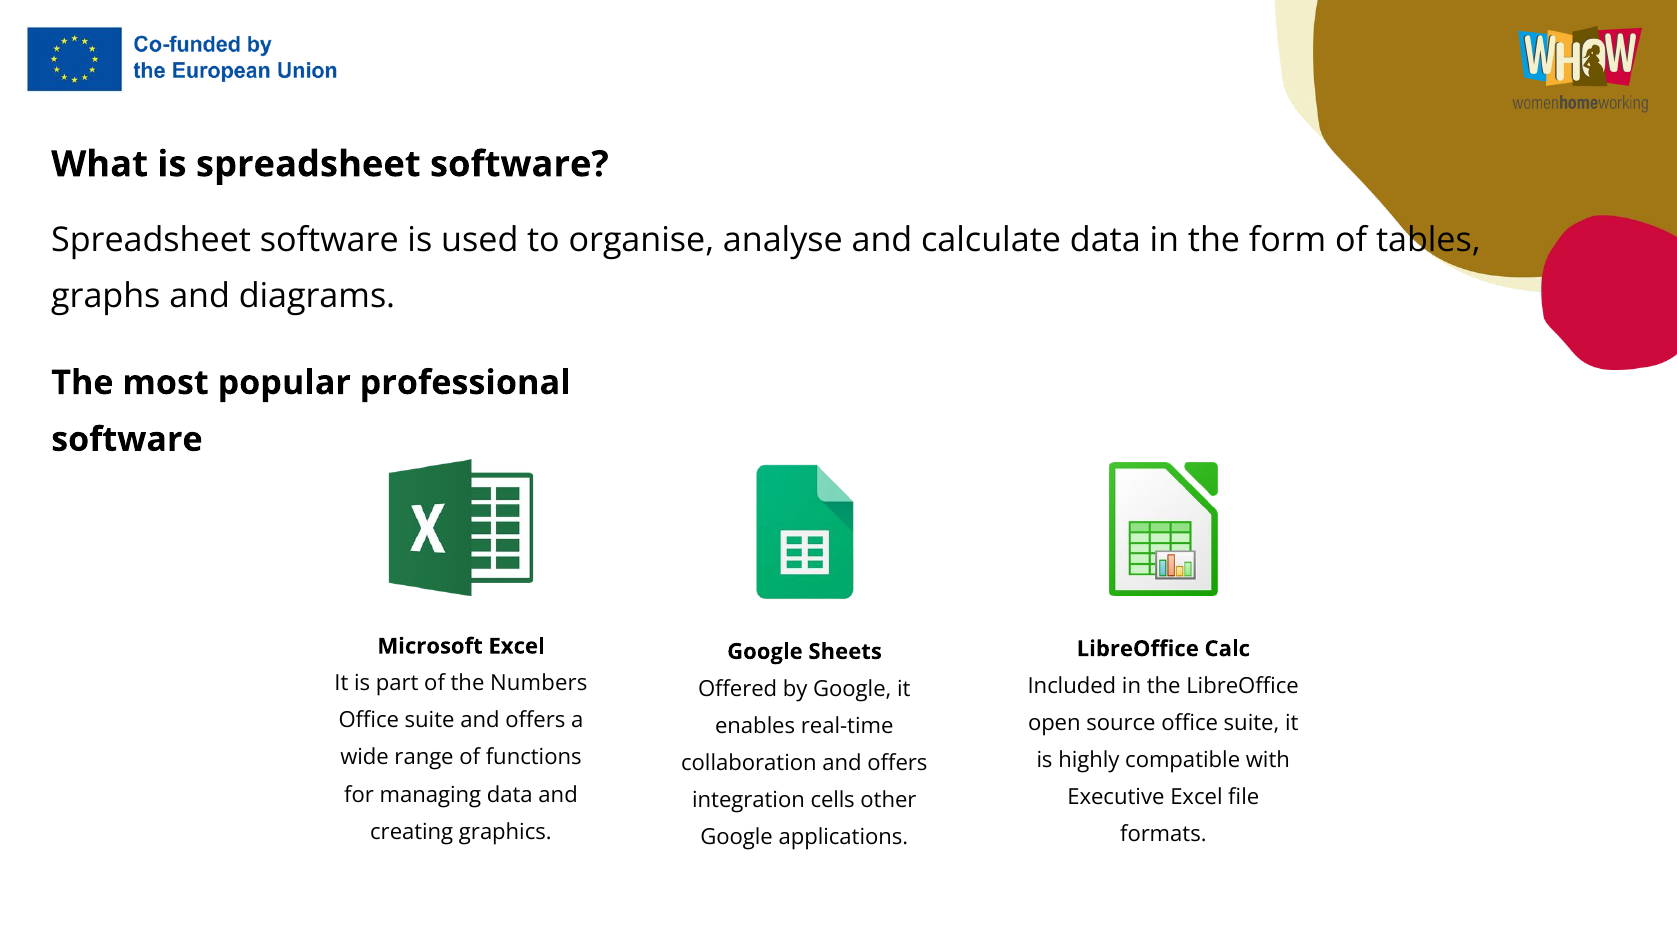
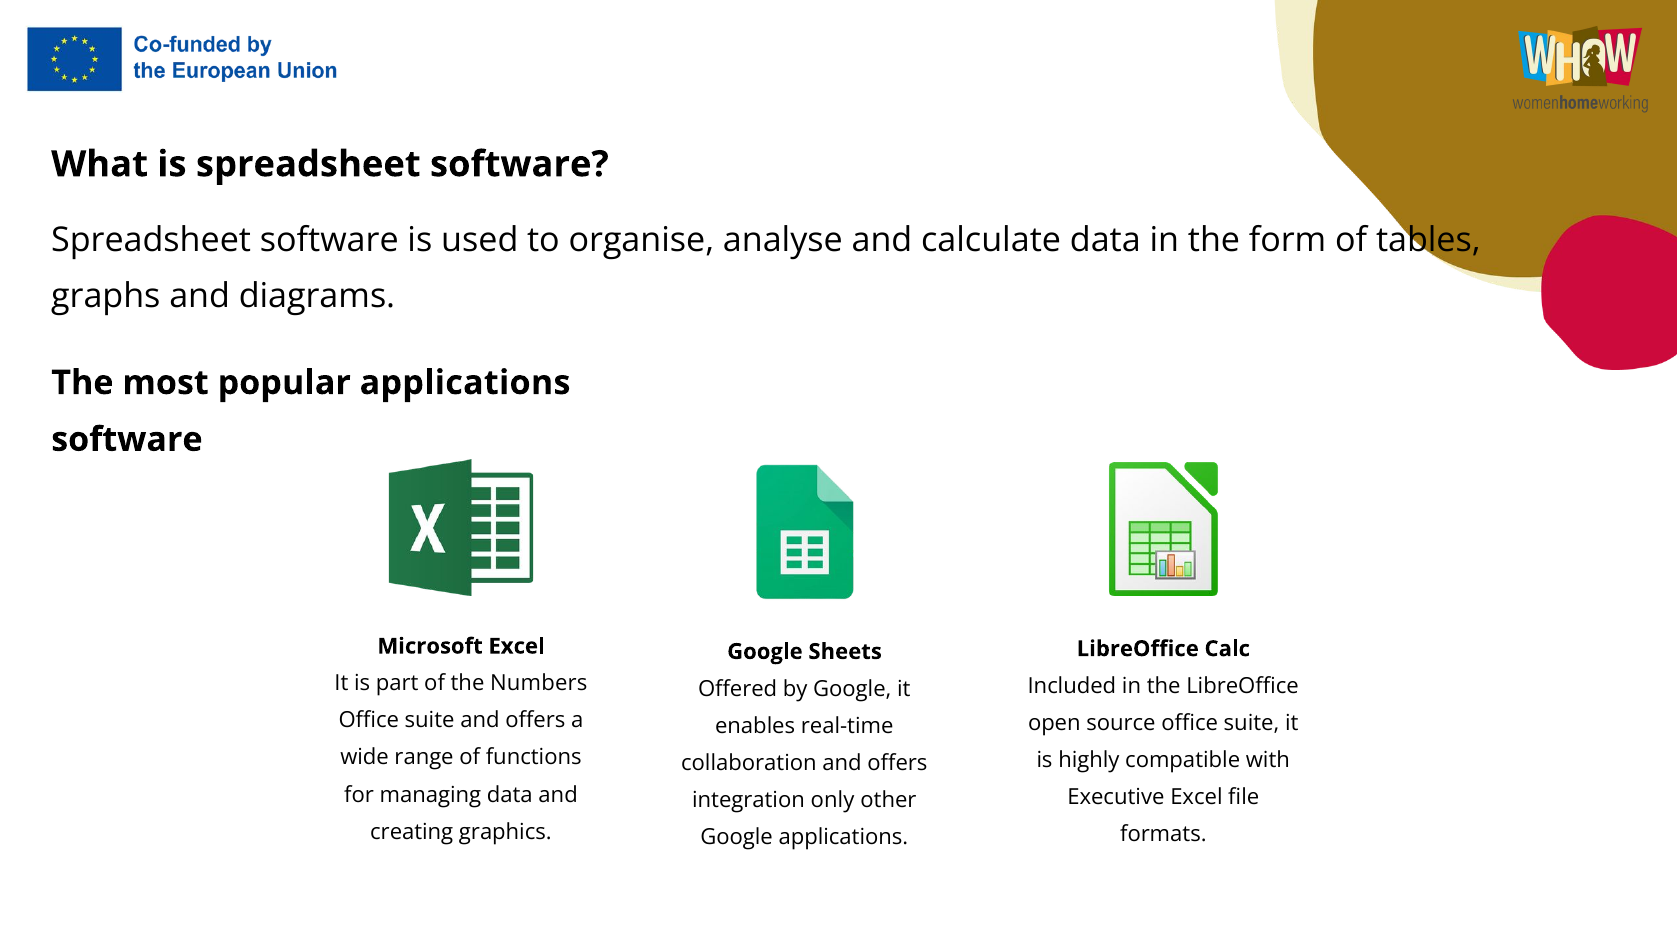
popular professional: professional -> applications
cells: cells -> only
